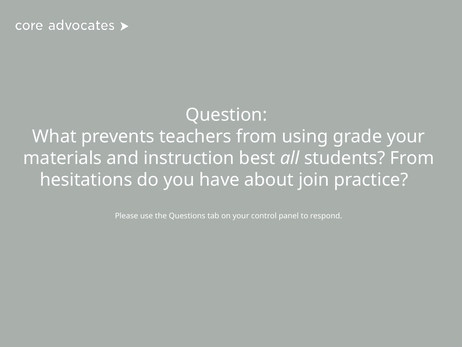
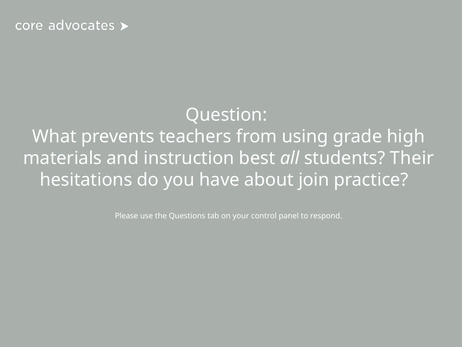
grade your: your -> high
students From: From -> Their
